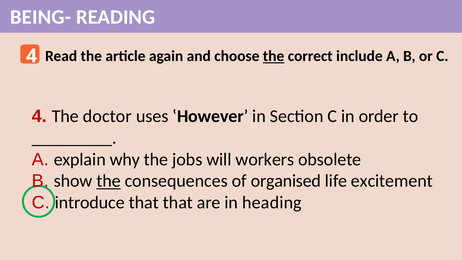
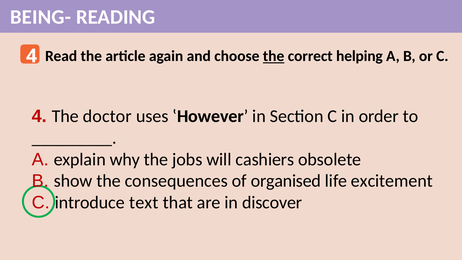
include: include -> helping
workers: workers -> cashiers
the at (109, 181) underline: present -> none
introduce that: that -> text
heading: heading -> discover
